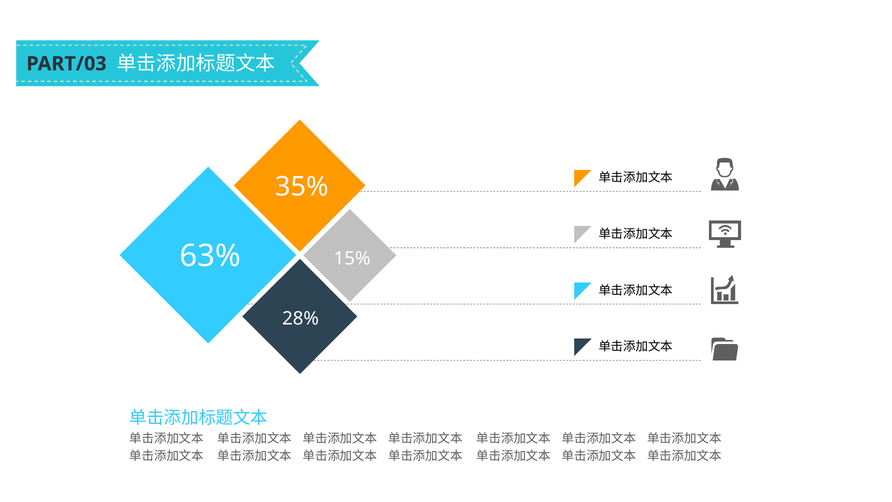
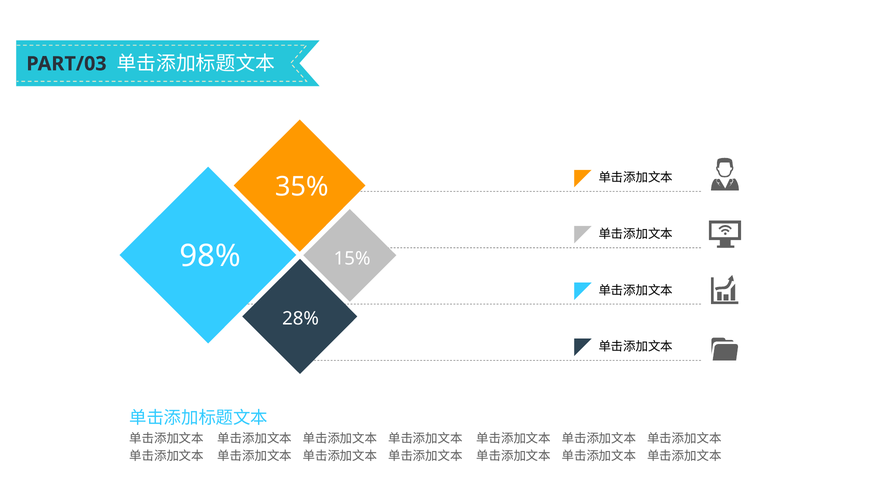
63%: 63% -> 98%
